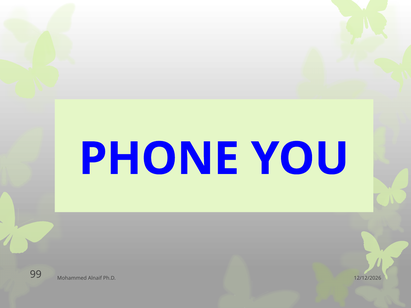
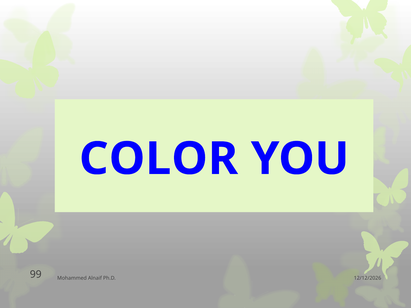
PHONE: PHONE -> COLOR
